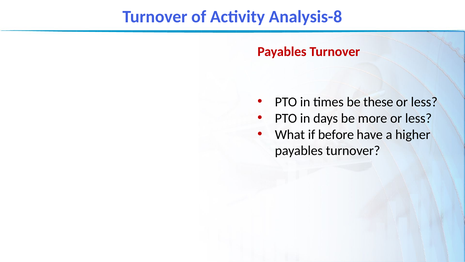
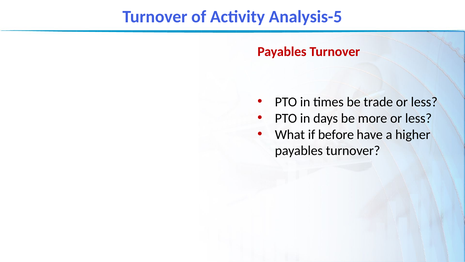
Analysis-8: Analysis-8 -> Analysis-5
these: these -> trade
